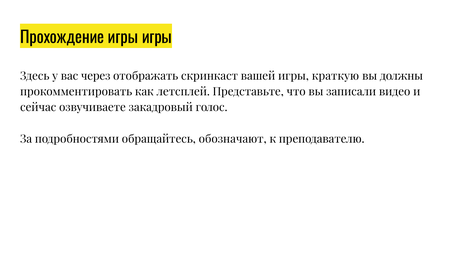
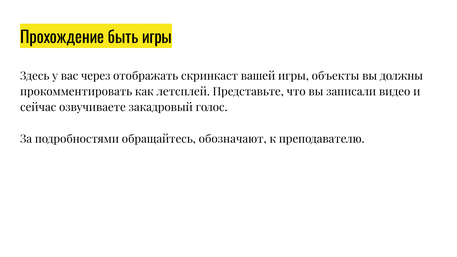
Прохождение игры: игры -> быть
краткую: краткую -> объекты
